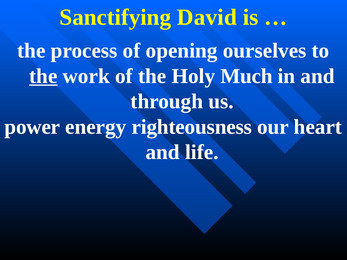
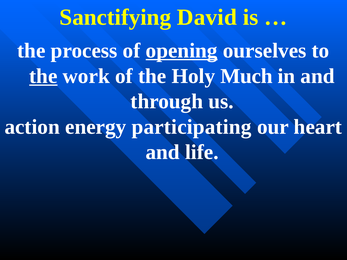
opening underline: none -> present
power: power -> action
righteousness: righteousness -> participating
